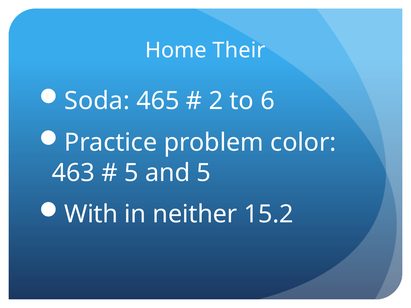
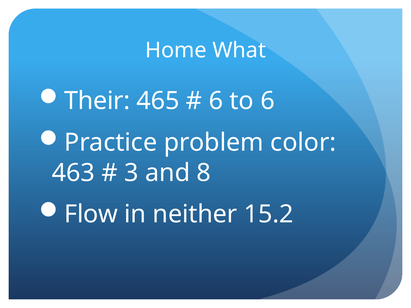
Their: Their -> What
Soda: Soda -> Their
2 at (216, 101): 2 -> 6
5 at (131, 173): 5 -> 3
and 5: 5 -> 8
With: With -> Flow
